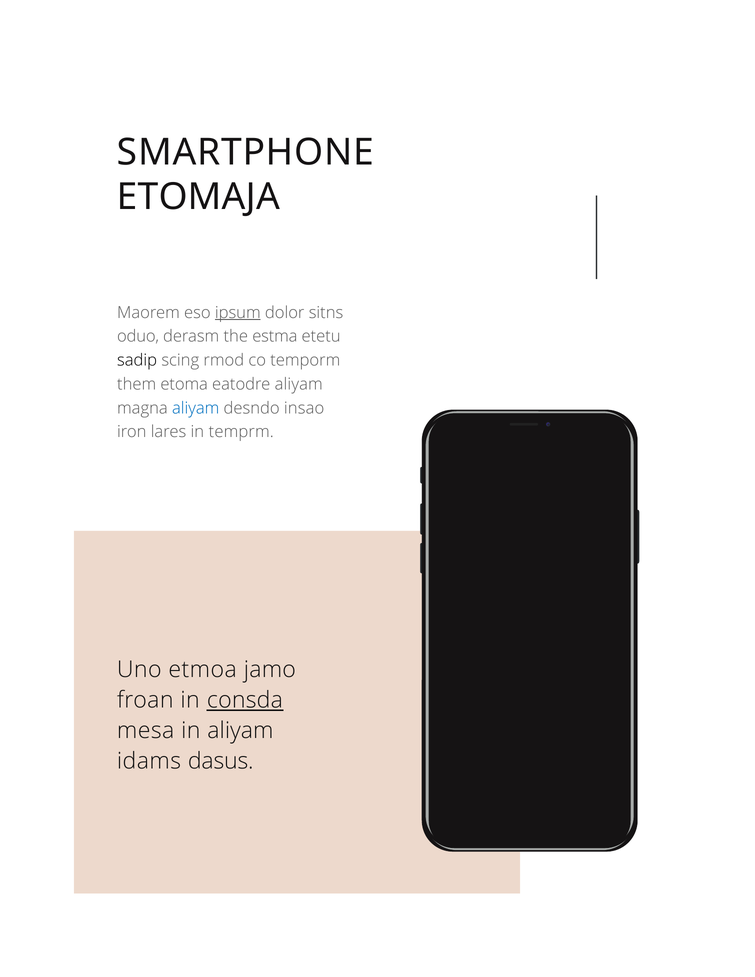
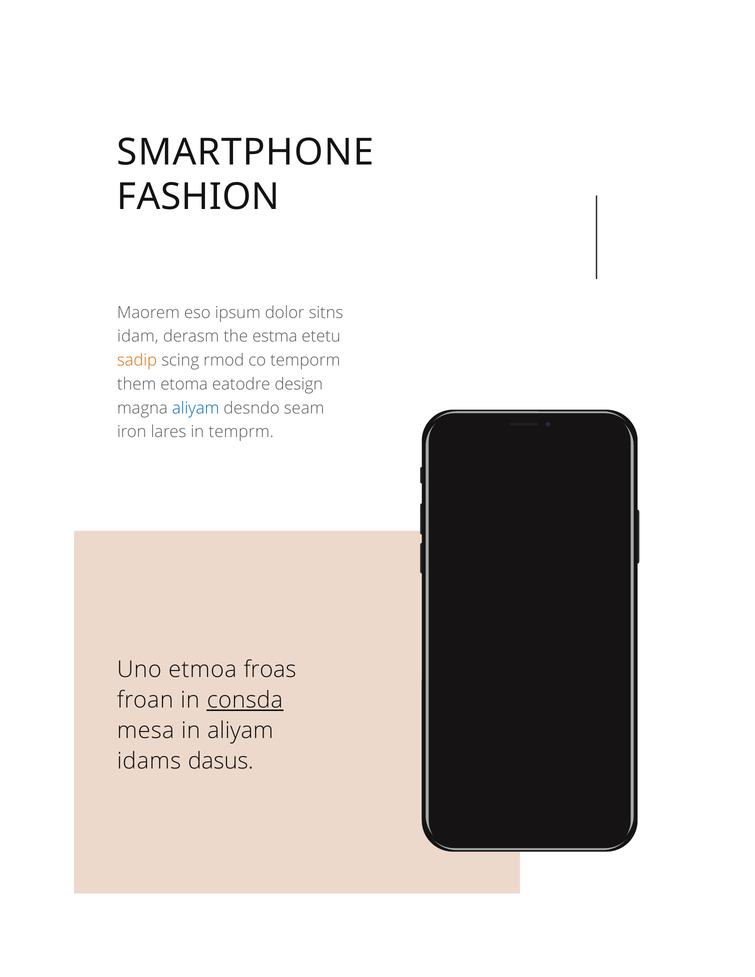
ETOMAJA: ETOMAJA -> FASHION
ipsum underline: present -> none
oduo: oduo -> idam
sadip colour: black -> orange
eatodre aliyam: aliyam -> design
insao: insao -> seam
jamo: jamo -> froas
